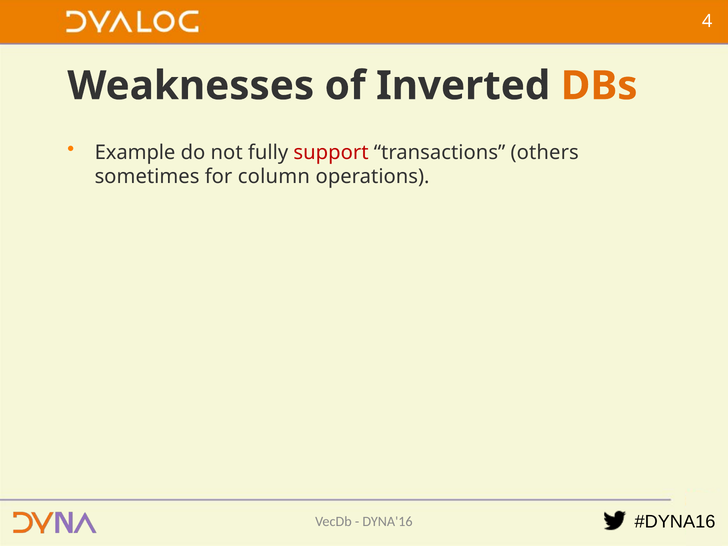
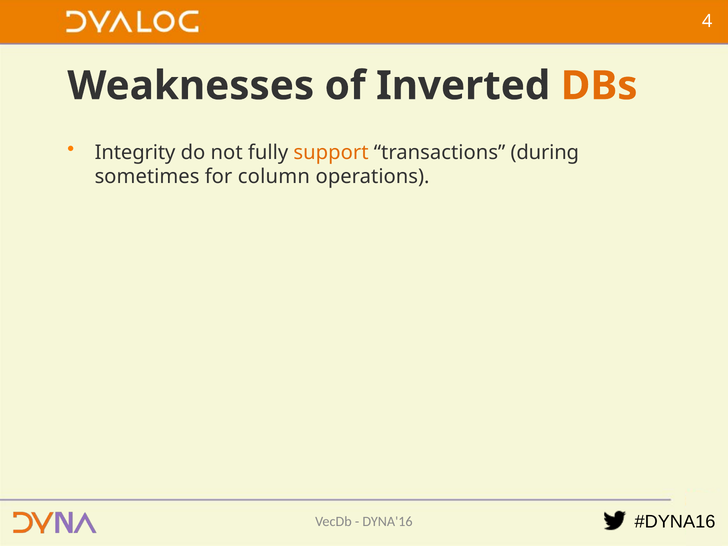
Example: Example -> Integrity
support colour: red -> orange
others: others -> during
